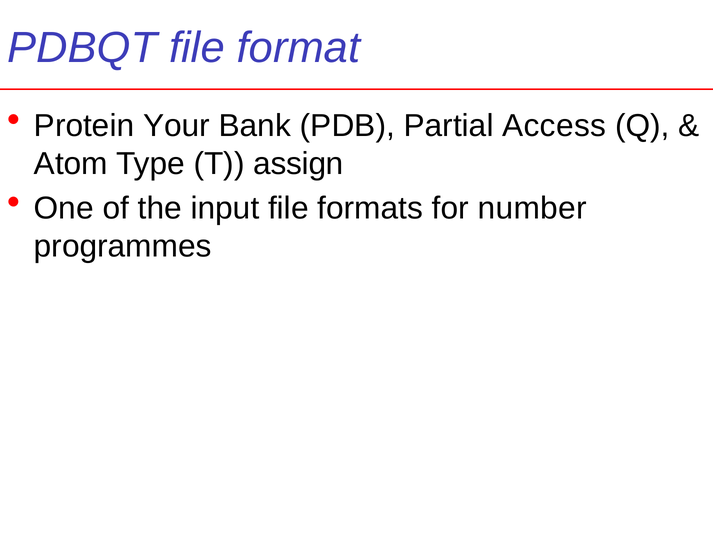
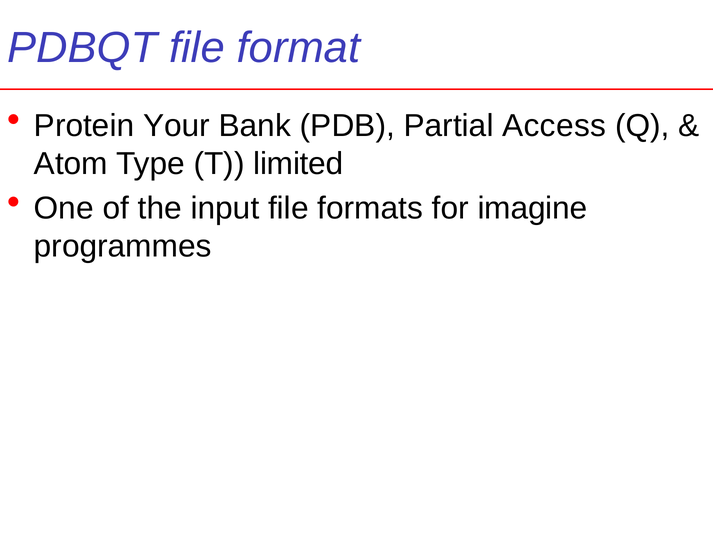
assign: assign -> limited
number: number -> imagine
